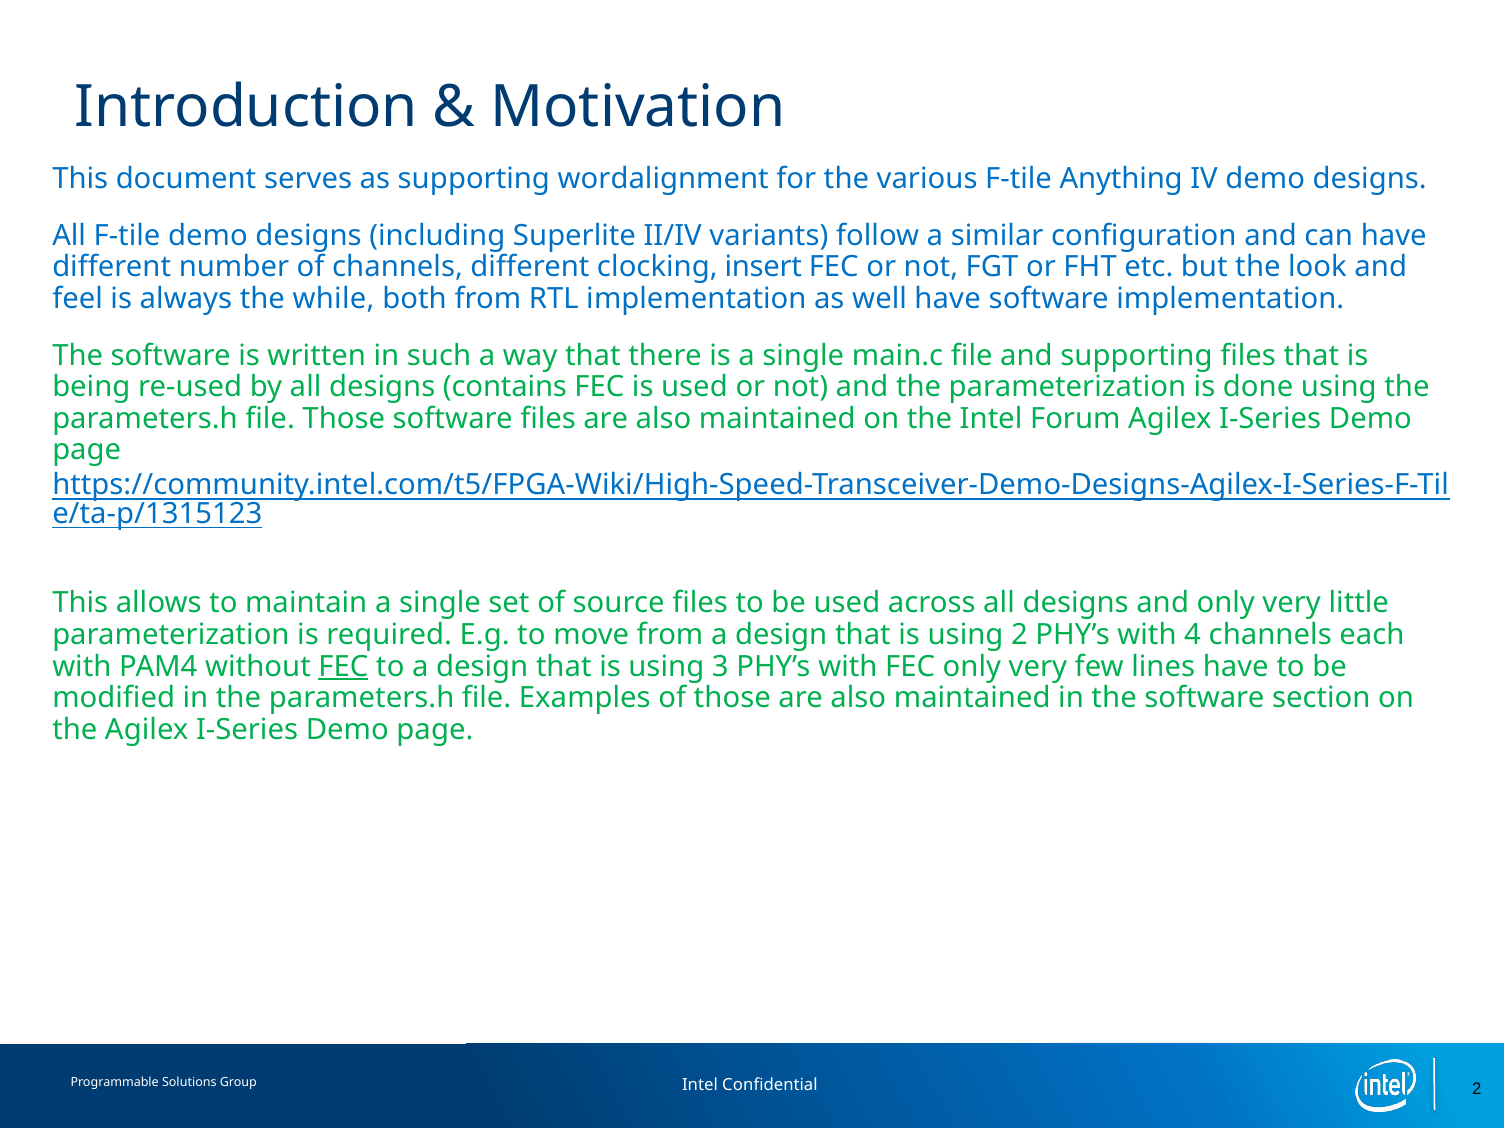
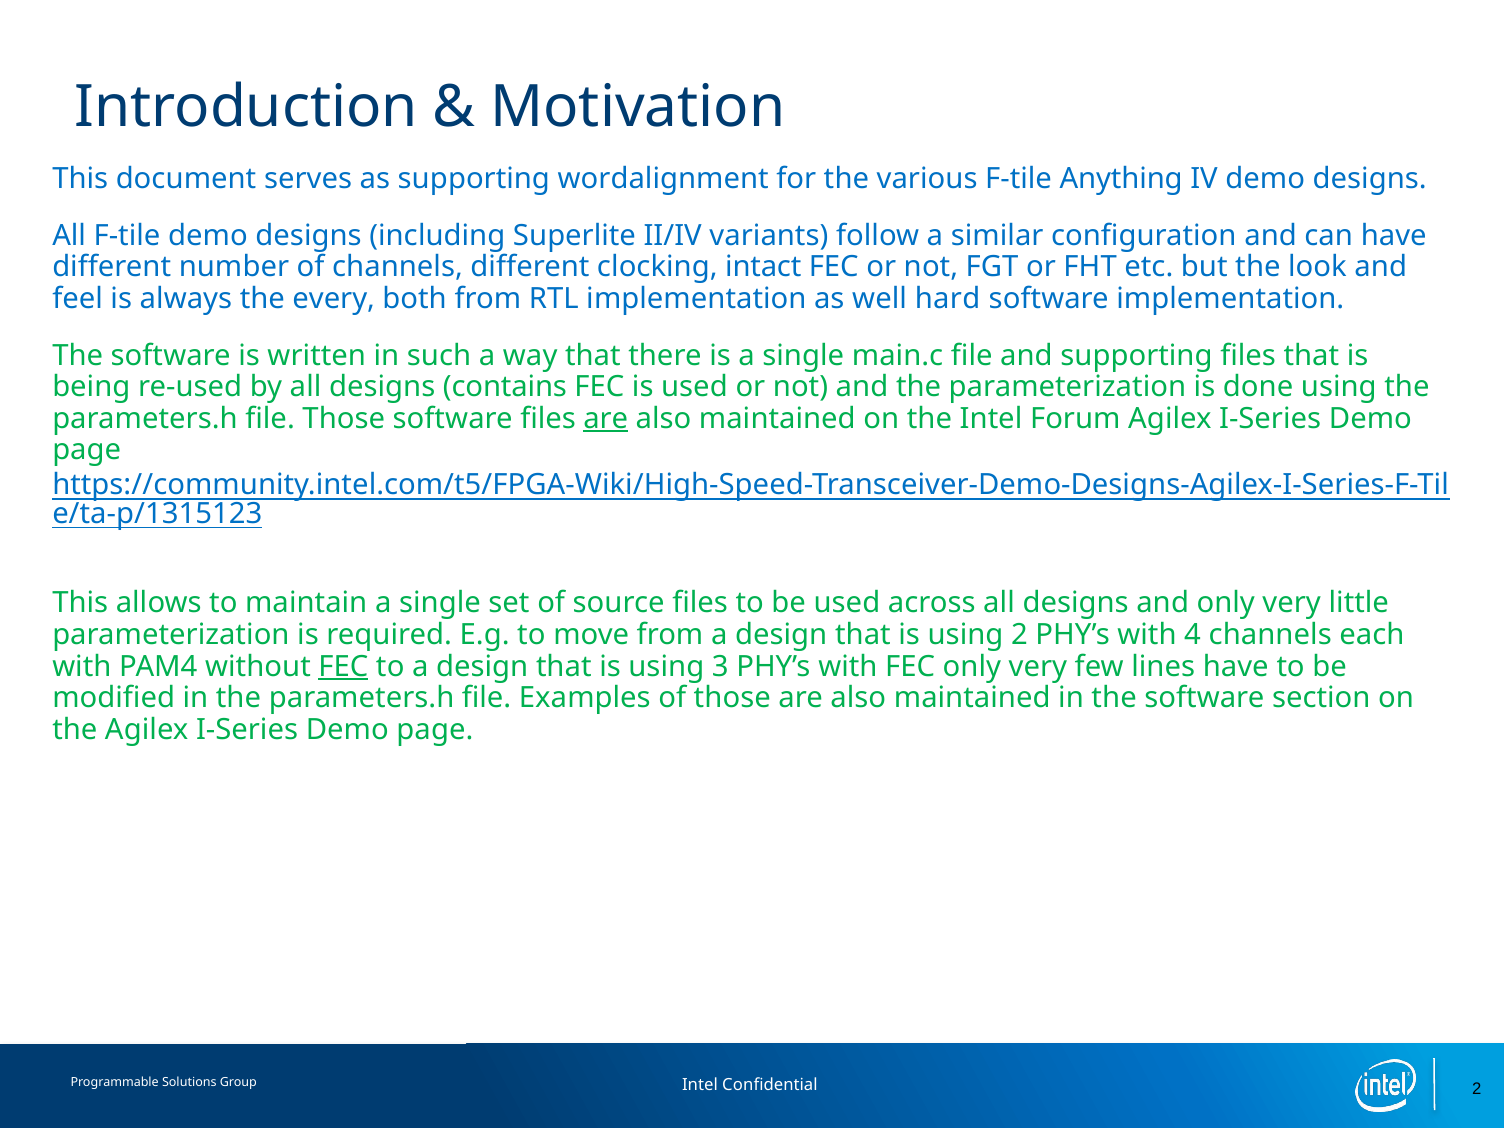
insert: insert -> intact
while: while -> every
well have: have -> hard
are at (606, 419) underline: none -> present
